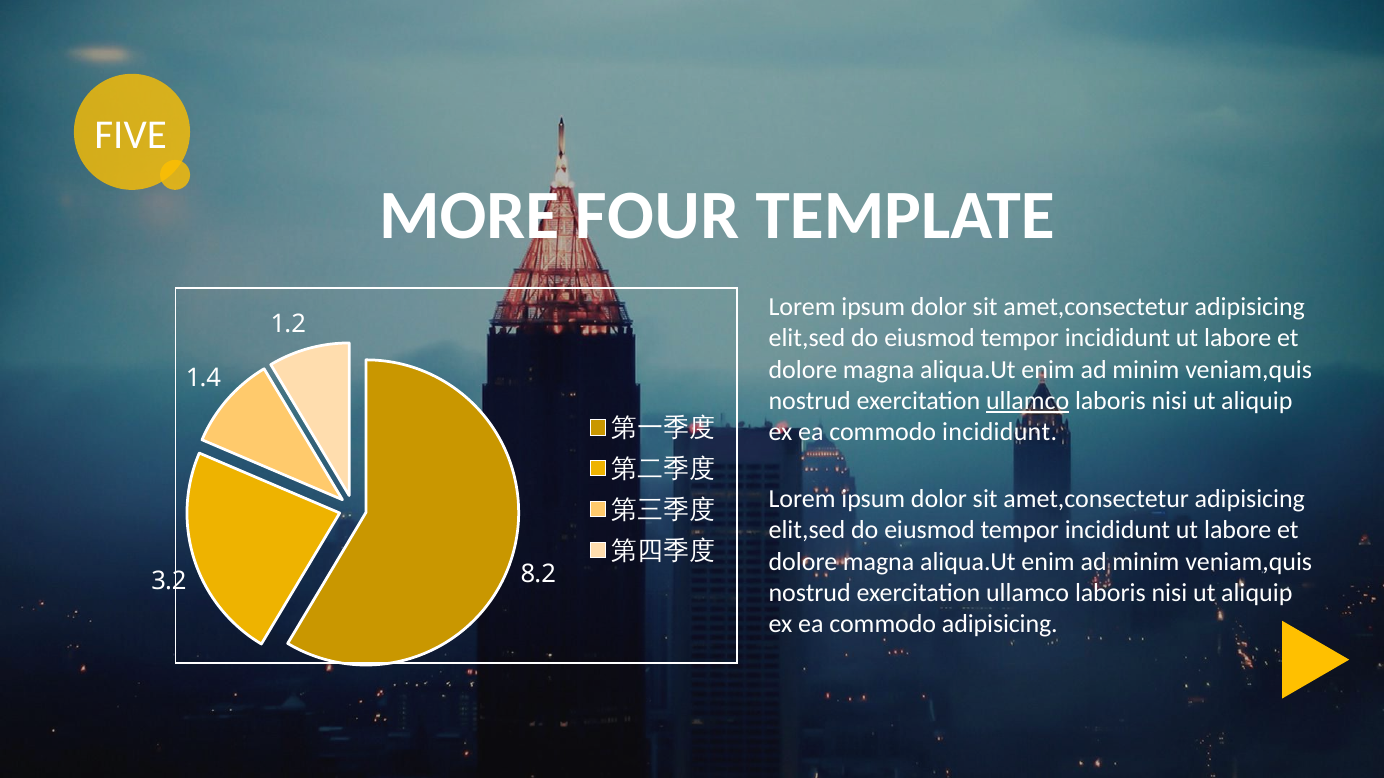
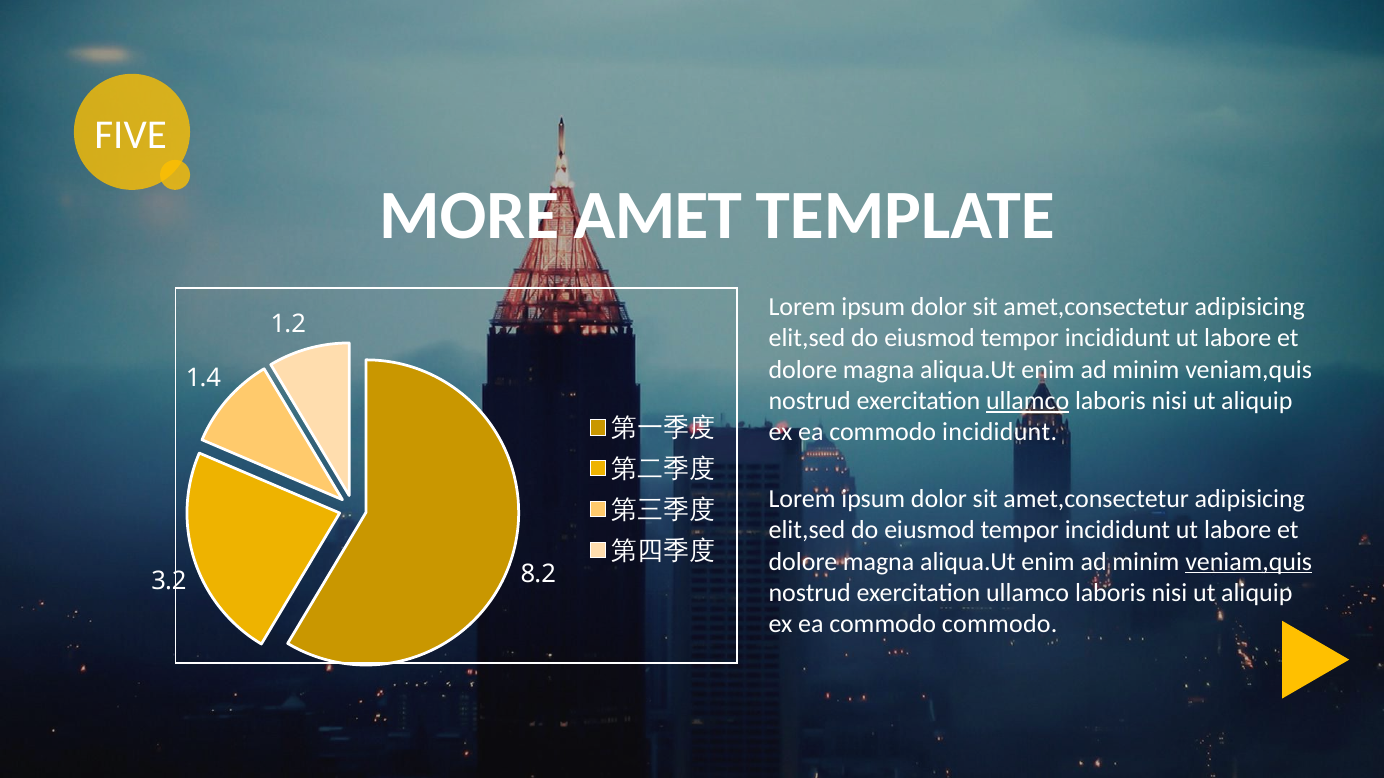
FOUR: FOUR -> AMET
veniam,quis at (1249, 562) underline: none -> present
commodo adipisicing: adipisicing -> commodo
